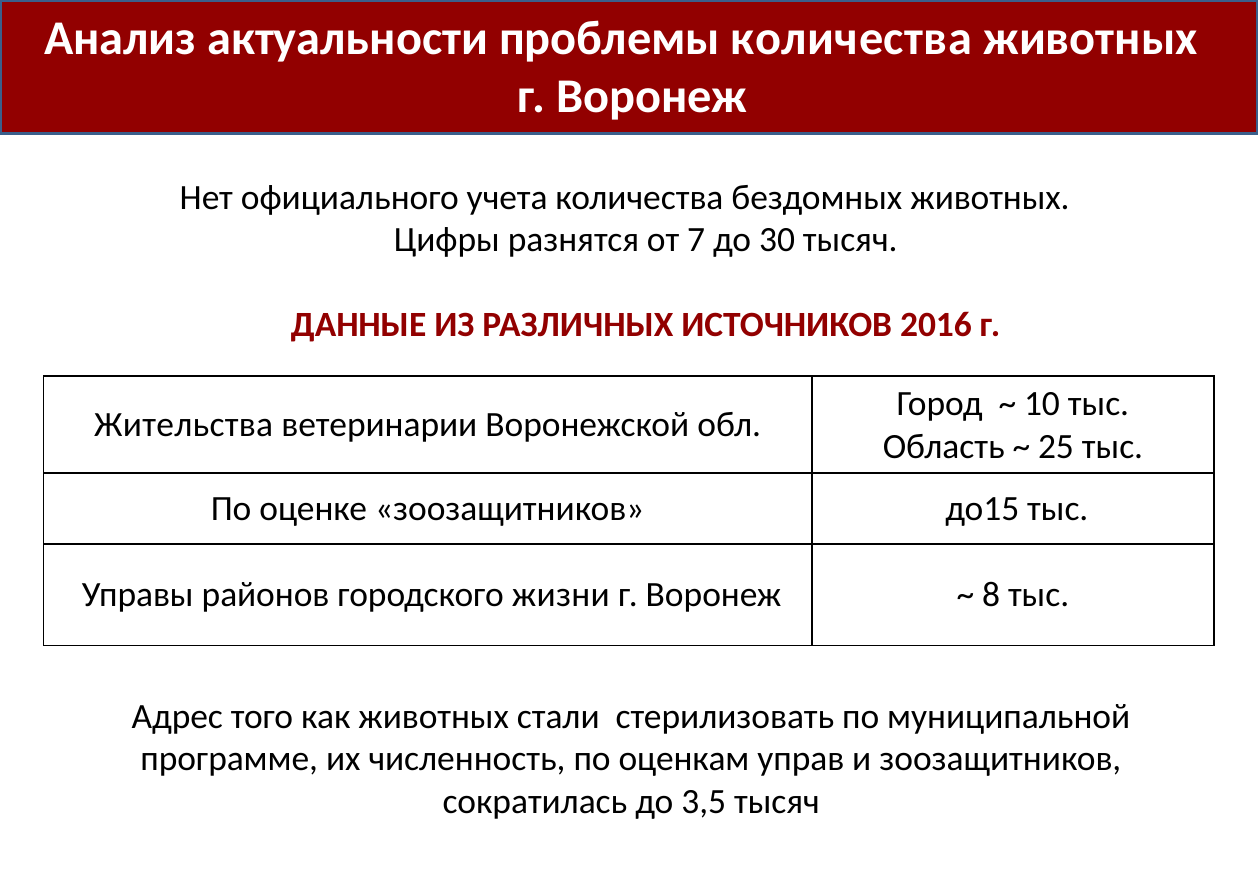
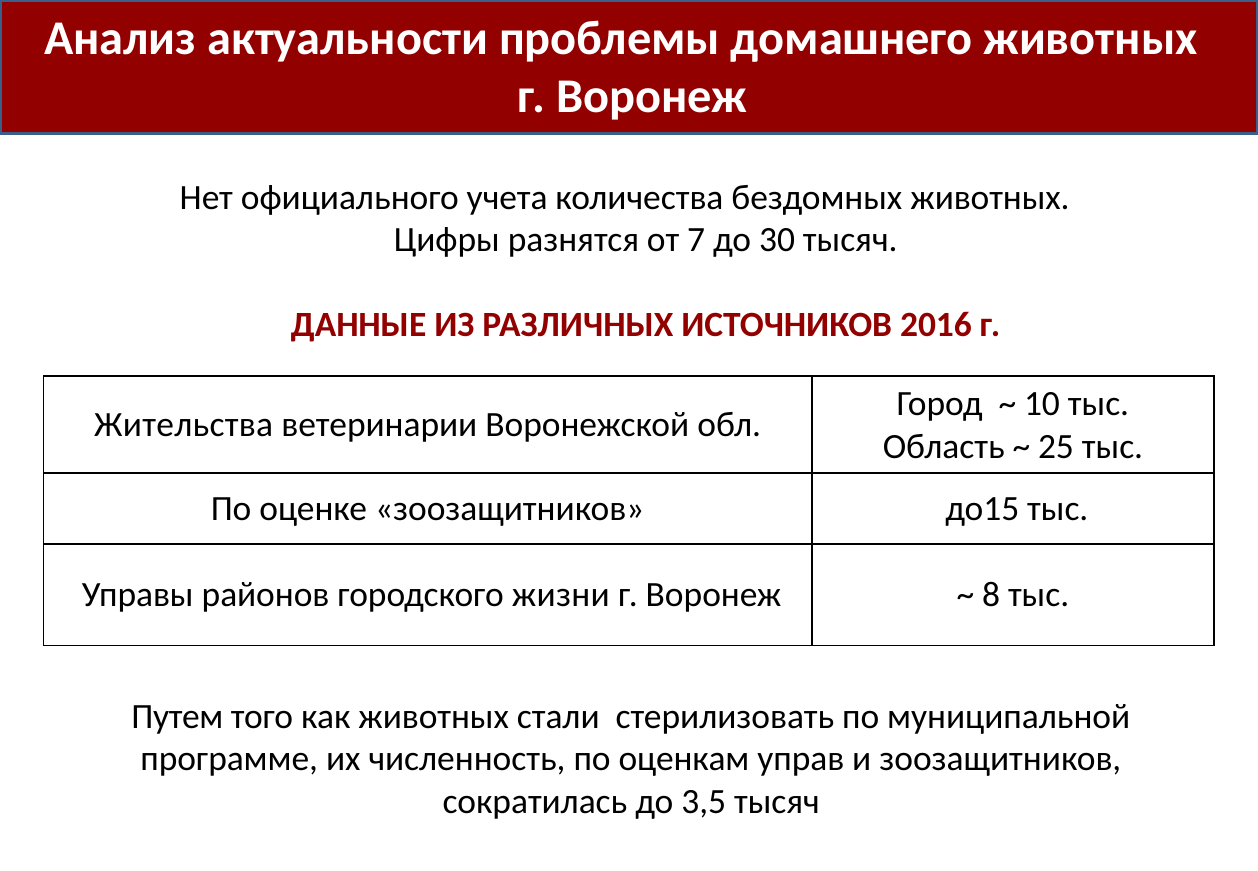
проблемы количества: количества -> домашнего
Адрес: Адрес -> Путем
